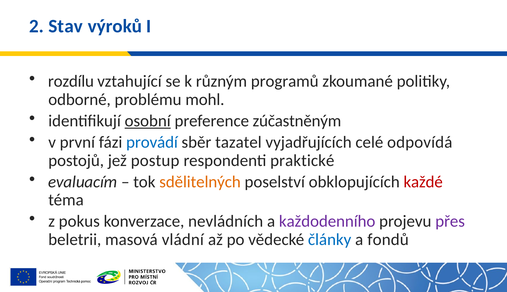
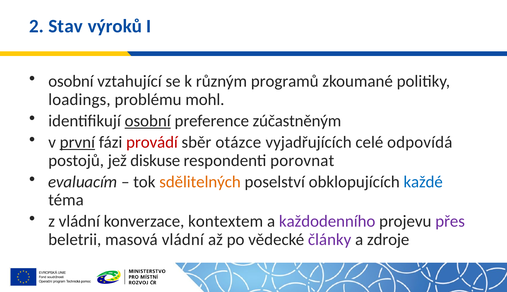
rozdílu at (71, 81): rozdílu -> osobní
odborné: odborné -> loadings
první underline: none -> present
provádí colour: blue -> red
tazatel: tazatel -> otázce
postup: postup -> diskuse
praktické: praktické -> porovnat
každé colour: red -> blue
z pokus: pokus -> vládní
nevládních: nevládních -> kontextem
články colour: blue -> purple
fondů: fondů -> zdroje
